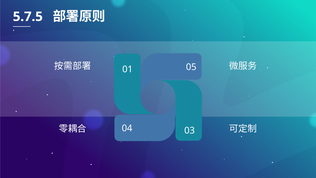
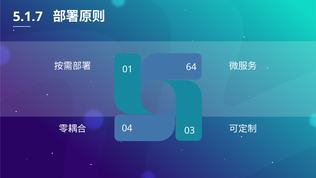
5.7.5: 5.7.5 -> 5.1.7
05: 05 -> 64
